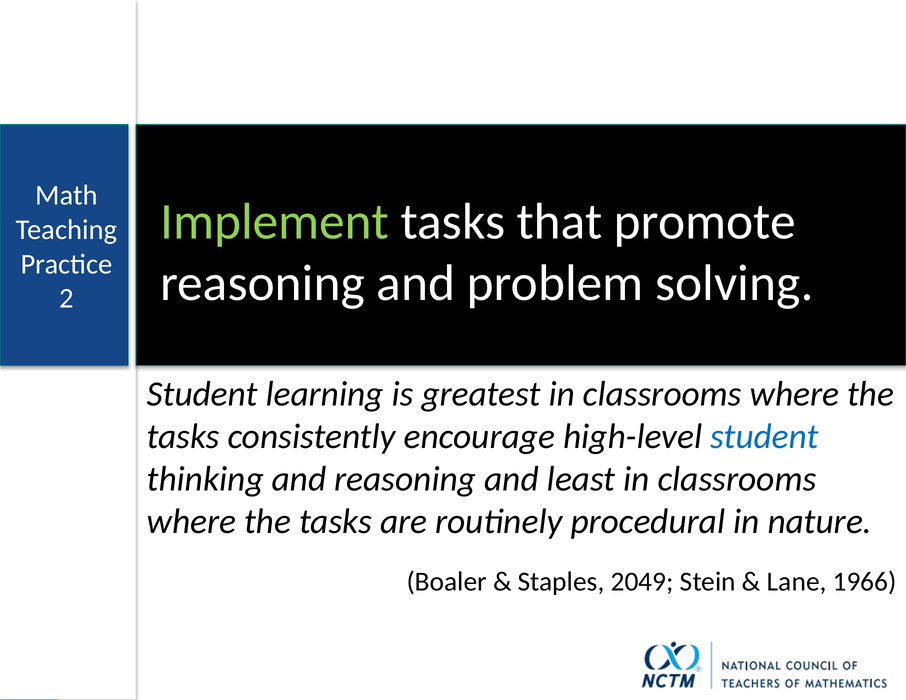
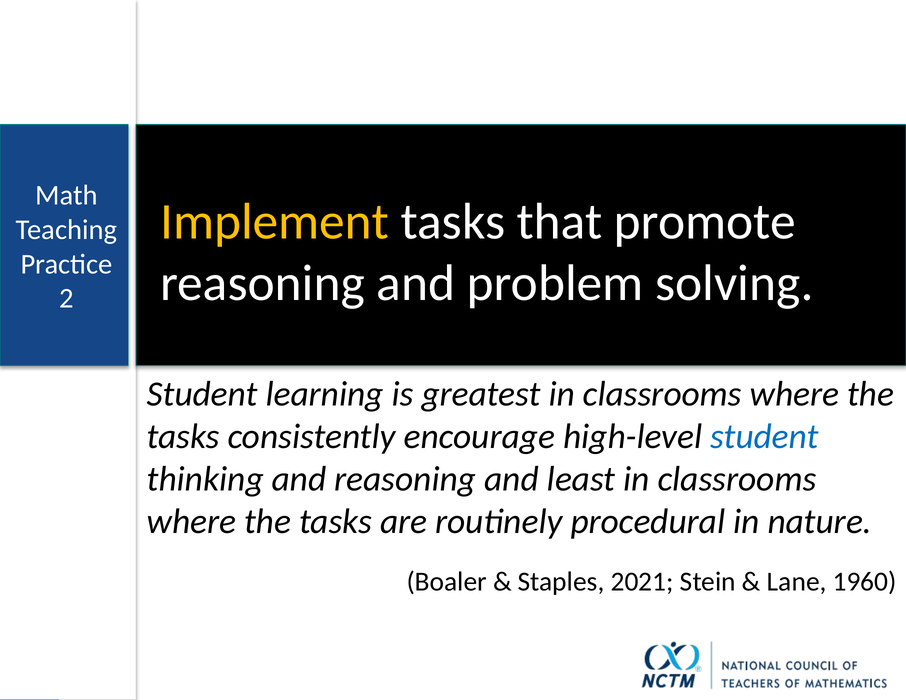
Implement colour: light green -> yellow
2049: 2049 -> 2021
1966: 1966 -> 1960
